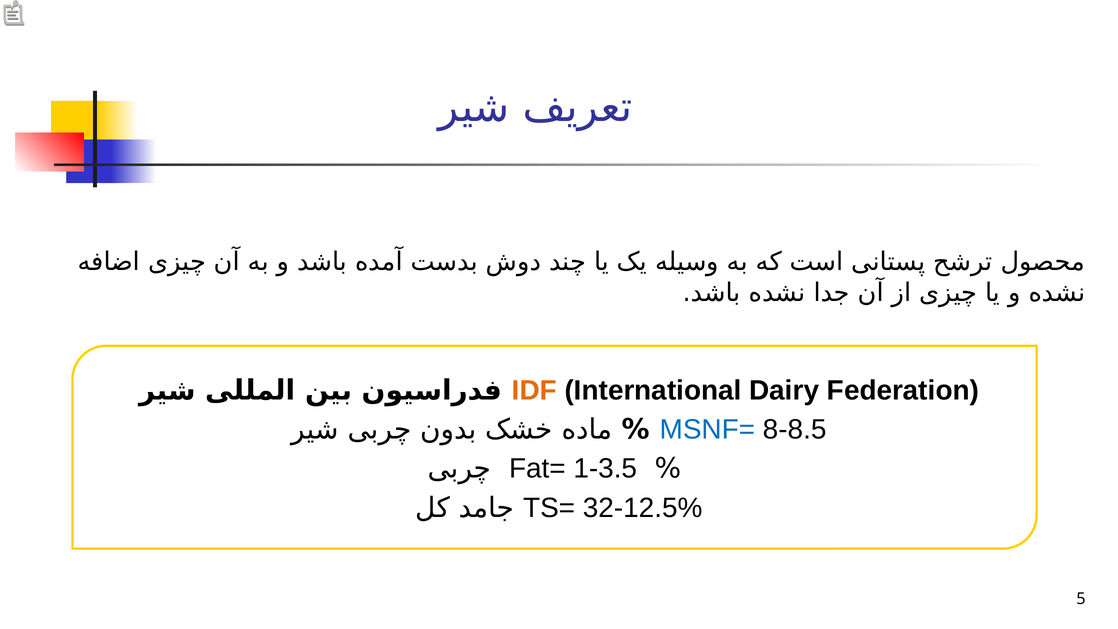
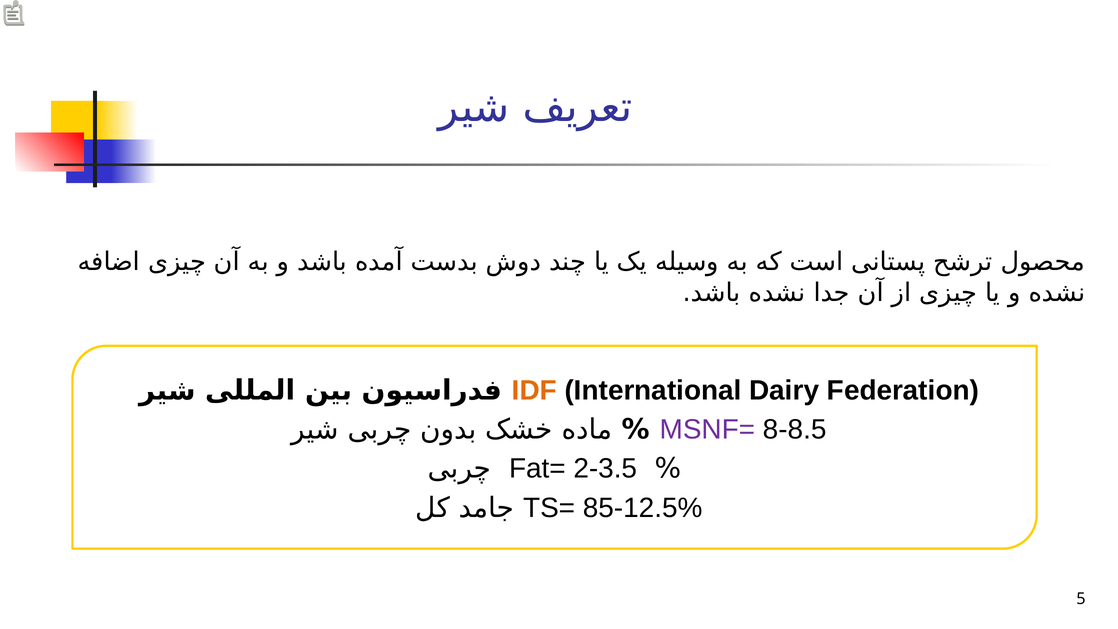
MSNF= colour: blue -> purple
1-3.5: 1-3.5 -> 2-3.5
32-12.5%: 32-12.5% -> 85-12.5%
